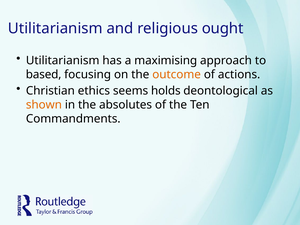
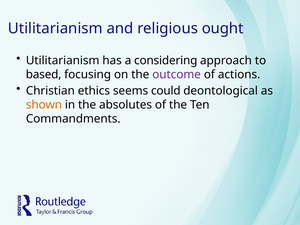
maximising: maximising -> considering
outcome colour: orange -> purple
holds: holds -> could
